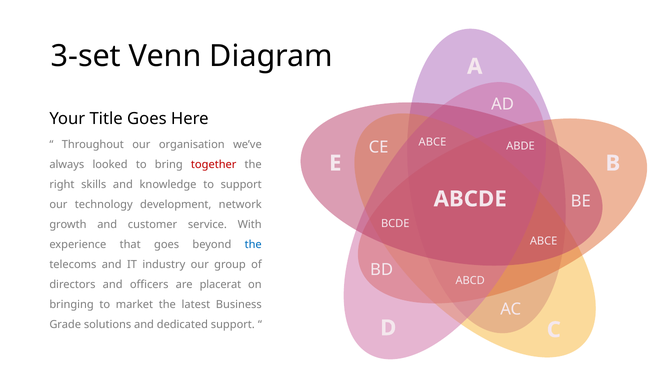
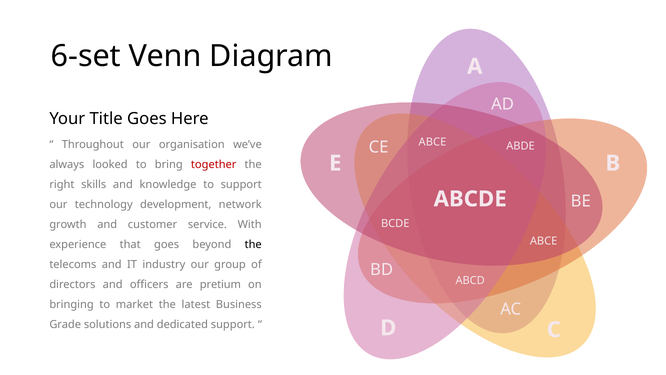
3-set: 3-set -> 6-set
the at (253, 244) colour: blue -> black
placerat: placerat -> pretium
